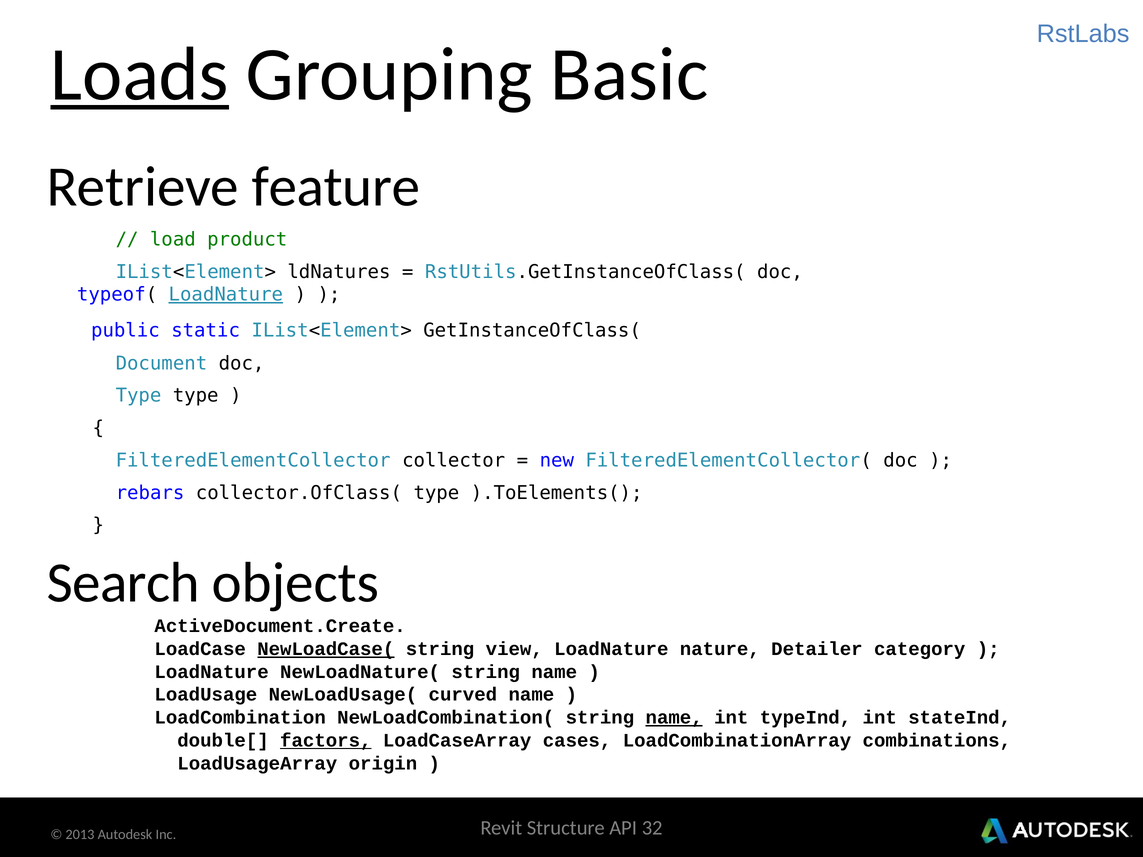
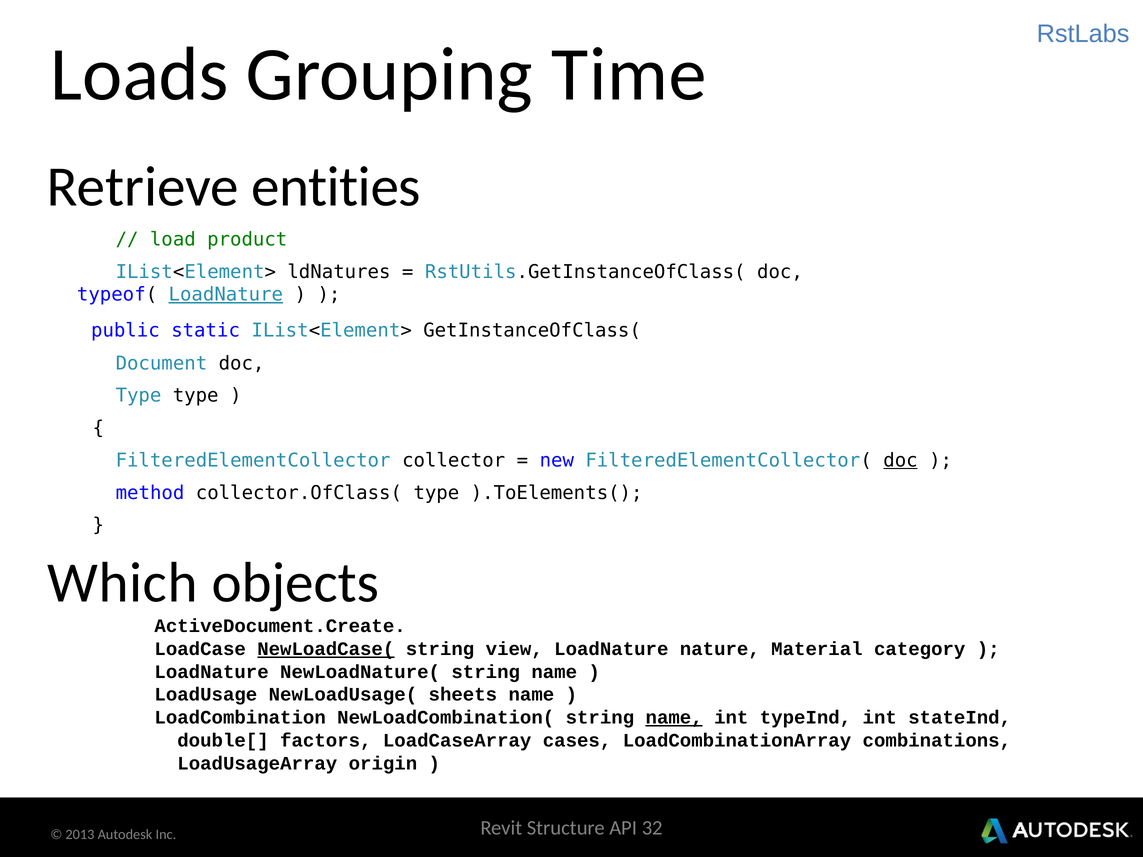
Loads underline: present -> none
Basic: Basic -> Time
feature: feature -> entities
doc at (900, 461) underline: none -> present
rebars: rebars -> method
Search: Search -> Which
Detailer: Detailer -> Material
curved: curved -> sheets
factors underline: present -> none
